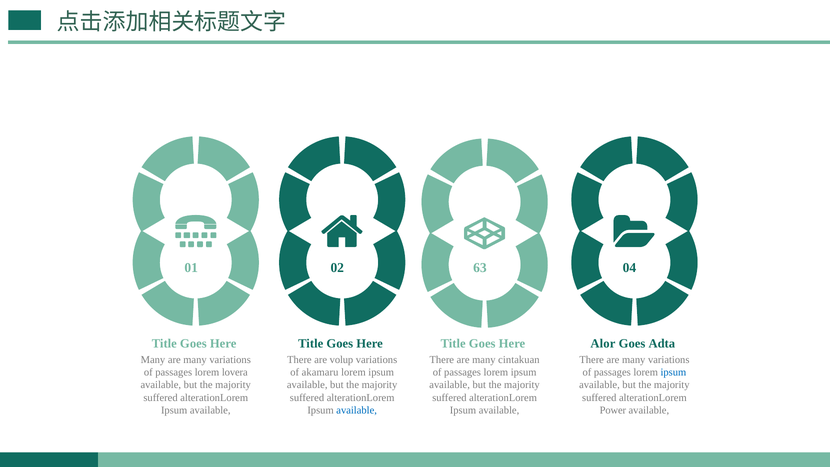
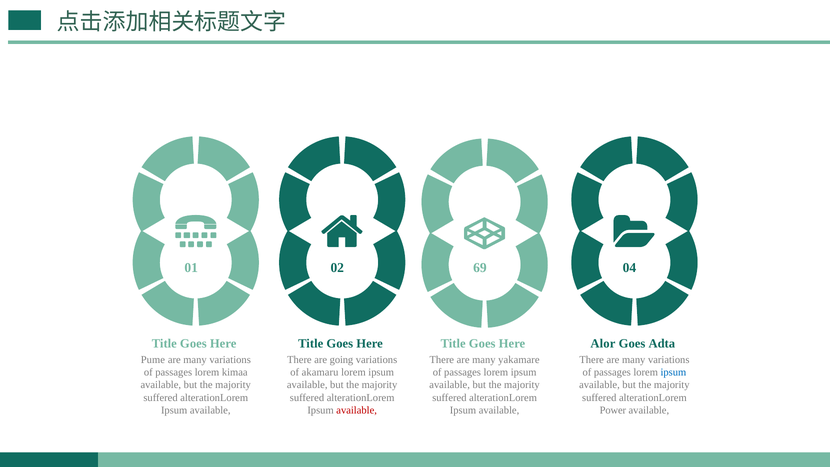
63: 63 -> 69
Many at (153, 359): Many -> Pume
volup: volup -> going
cintakuan: cintakuan -> yakamare
lovera: lovera -> kimaa
available at (357, 410) colour: blue -> red
